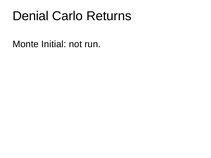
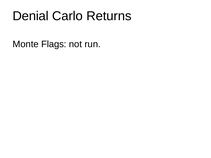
Initial: Initial -> Flags
